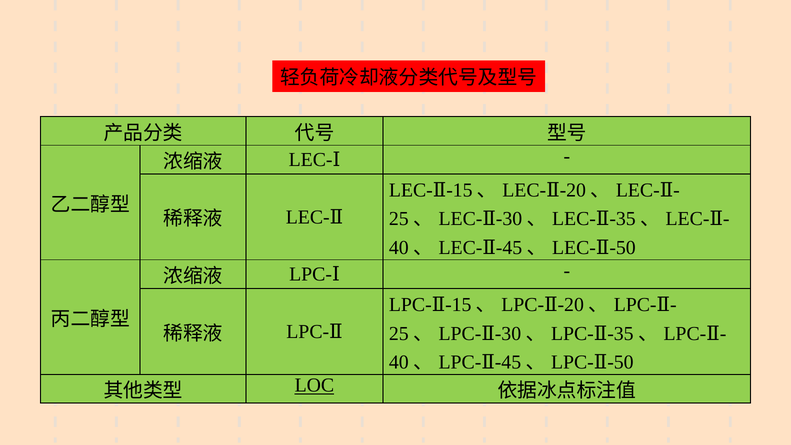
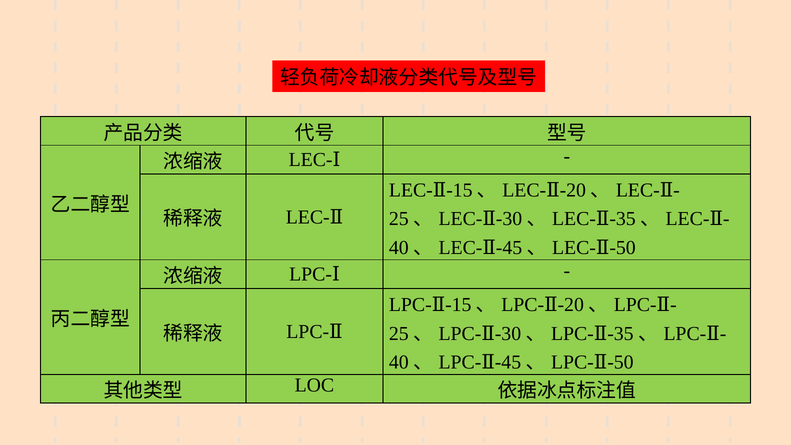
LOC underline: present -> none
